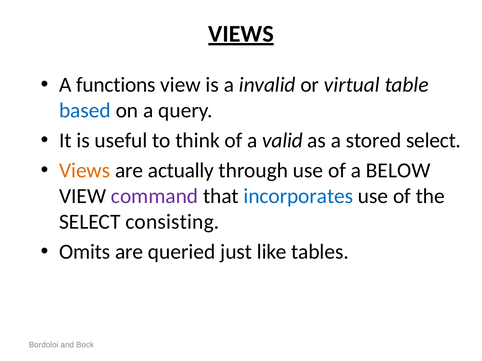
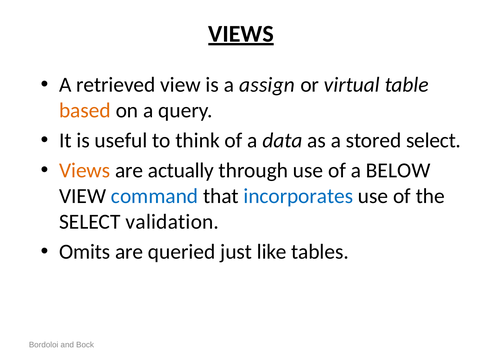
functions: functions -> retrieved
invalid: invalid -> assign
based colour: blue -> orange
valid: valid -> data
command colour: purple -> blue
consisting: consisting -> validation
